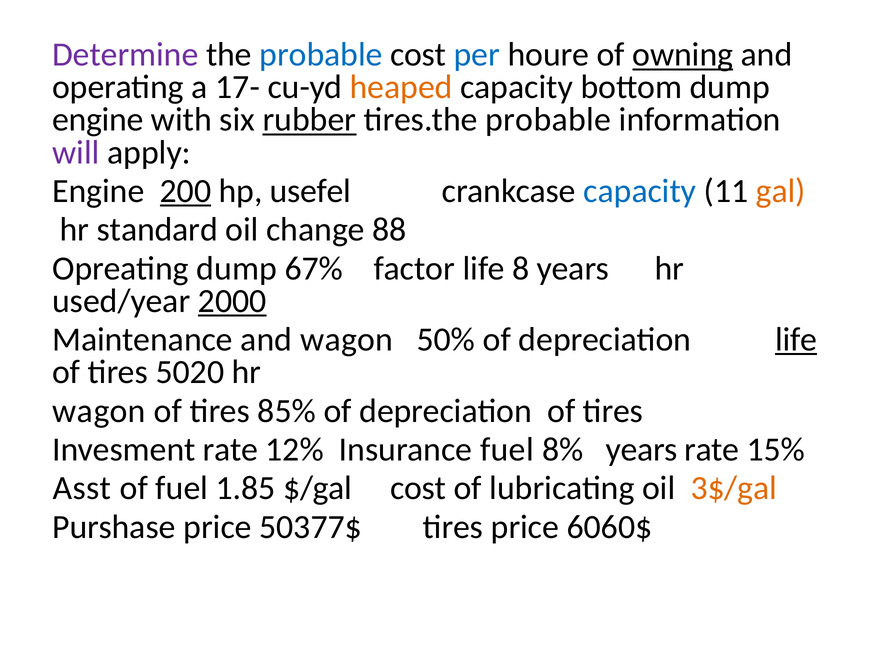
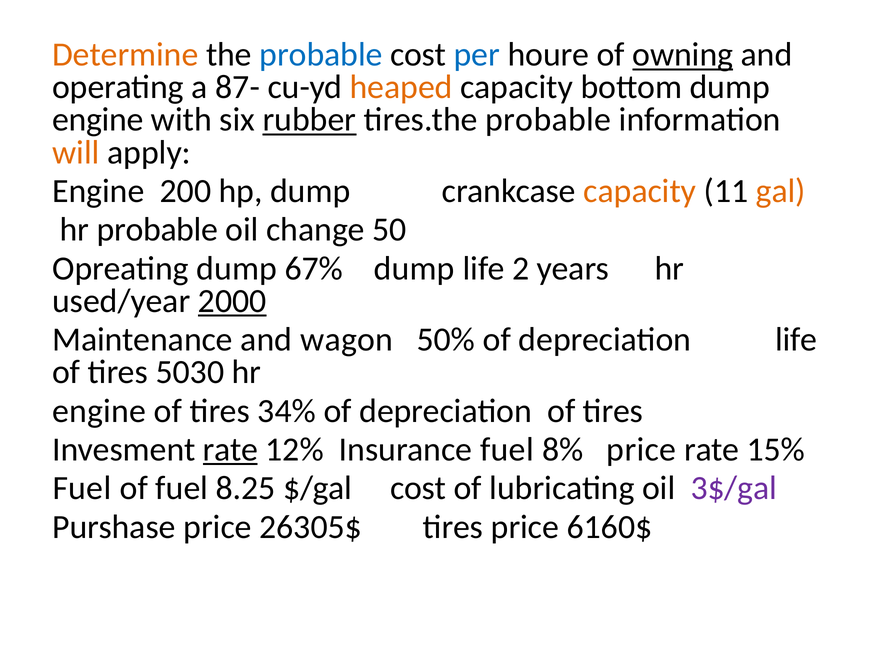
Determine colour: purple -> orange
17-: 17- -> 87-
will colour: purple -> orange
200 underline: present -> none
hp usefel: usefel -> dump
capacity at (640, 191) colour: blue -> orange
hr standard: standard -> probable
88: 88 -> 50
67% factor: factor -> dump
8: 8 -> 2
life at (796, 339) underline: present -> none
5020: 5020 -> 5030
wagon at (99, 411): wagon -> engine
85%: 85% -> 34%
rate at (231, 449) underline: none -> present
8% years: years -> price
Asst at (82, 488): Asst -> Fuel
1.85: 1.85 -> 8.25
3$/gal colour: orange -> purple
50377$: 50377$ -> 26305$
6060$: 6060$ -> 6160$
